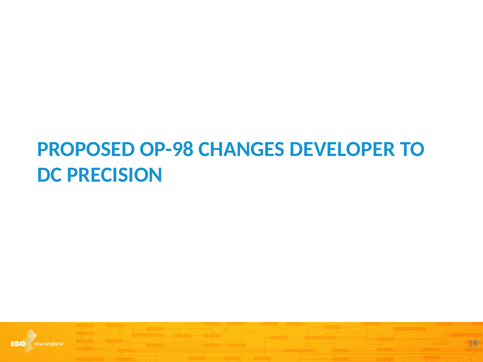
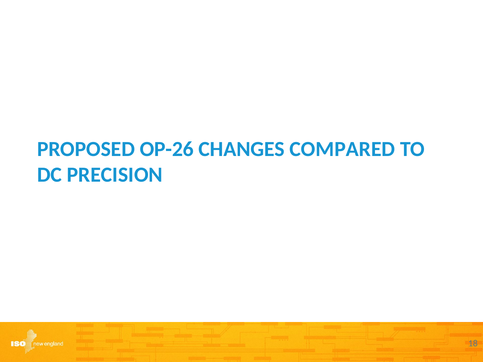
OP-98: OP-98 -> OP-26
DEVELOPER: DEVELOPER -> COMPARED
